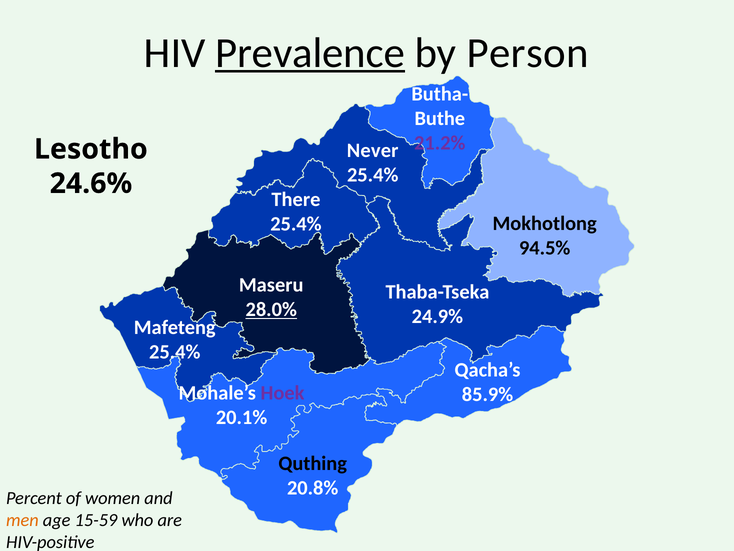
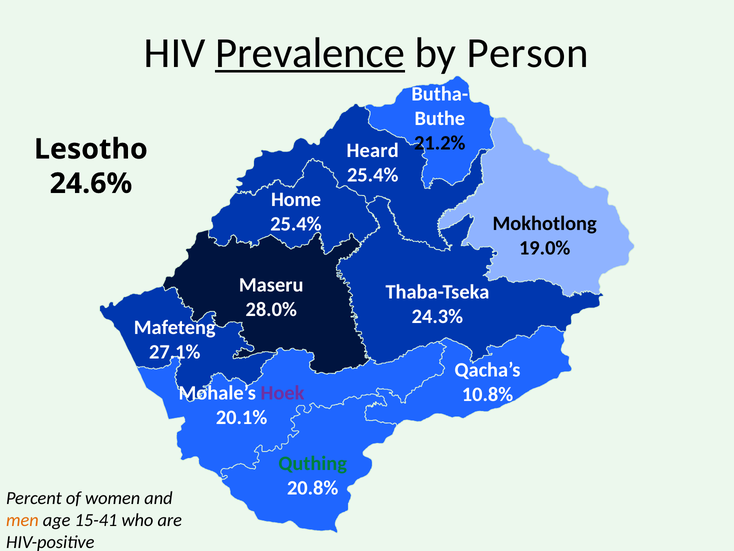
21.2% colour: purple -> black
Never: Never -> Heard
There: There -> Home
94.5%: 94.5% -> 19.0%
28.0% underline: present -> none
24.9%: 24.9% -> 24.3%
25.4% at (175, 352): 25.4% -> 27.1%
85.9%: 85.9% -> 10.8%
Quthing colour: black -> green
15-59: 15-59 -> 15-41
